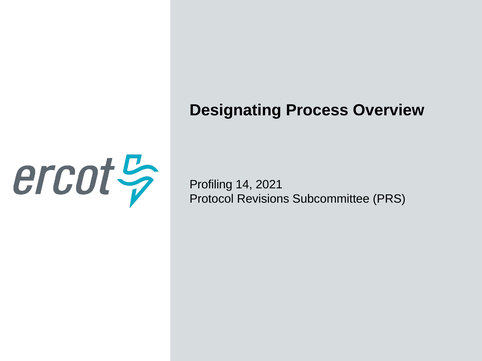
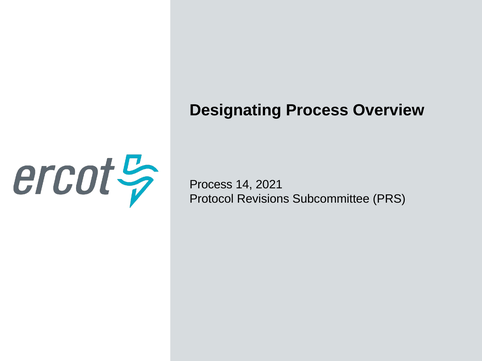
Profiling at (211, 185): Profiling -> Process
